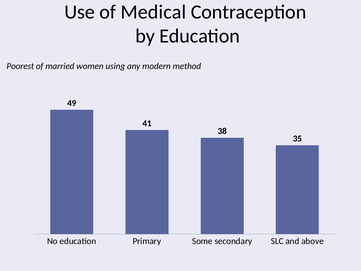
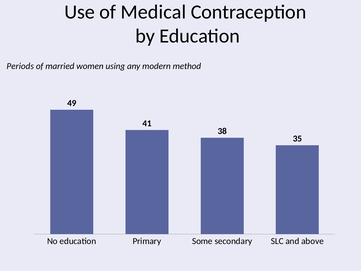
Poorest: Poorest -> Periods
